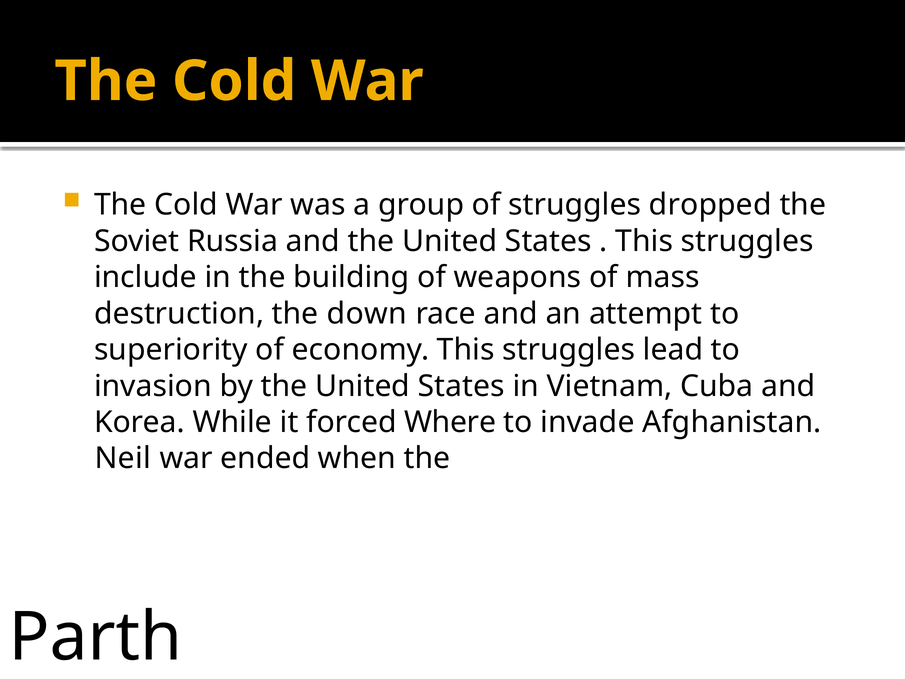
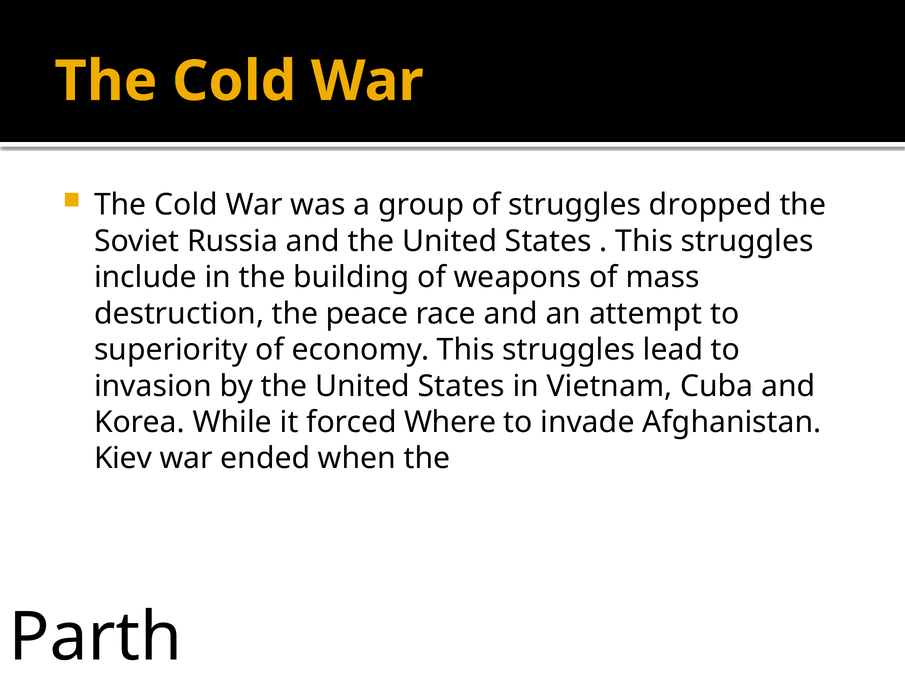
down: down -> peace
Neil: Neil -> Kiev
